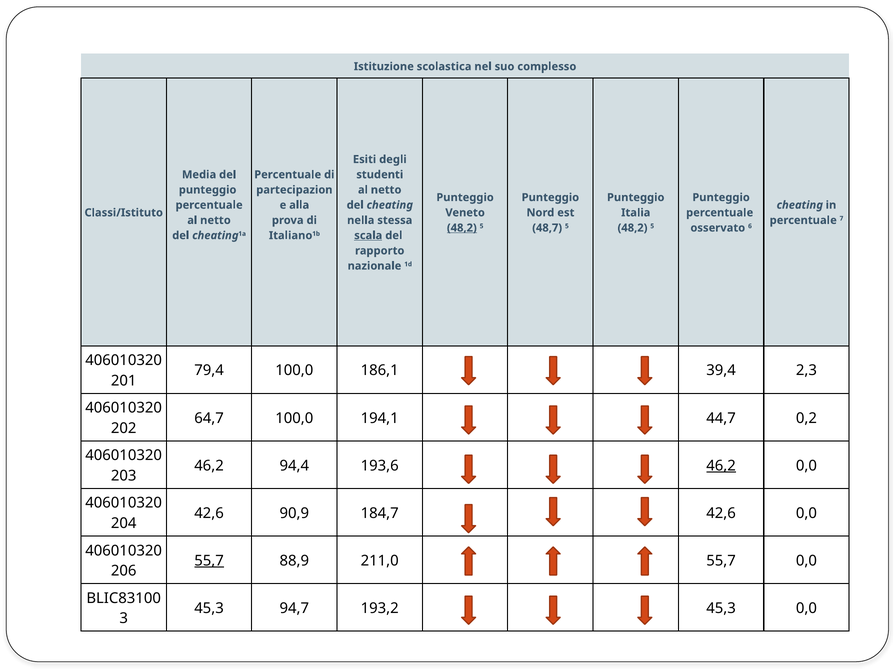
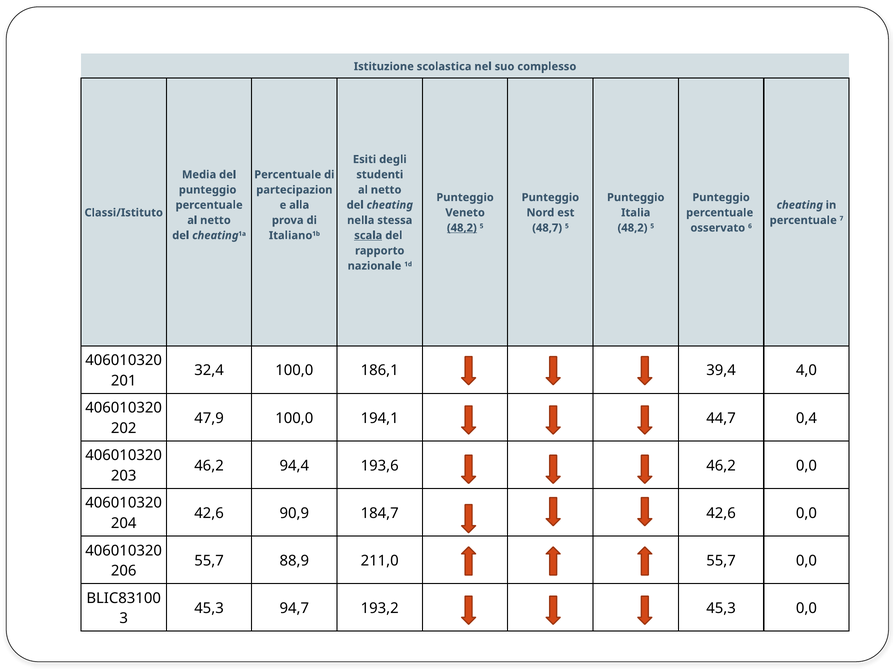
79,4: 79,4 -> 32,4
2,3: 2,3 -> 4,0
64,7: 64,7 -> 47,9
0,2: 0,2 -> 0,4
46,2 at (721, 466) underline: present -> none
55,7 at (209, 561) underline: present -> none
